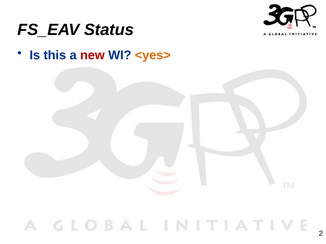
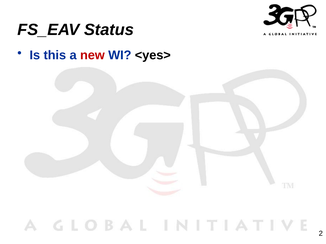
<yes> colour: orange -> black
